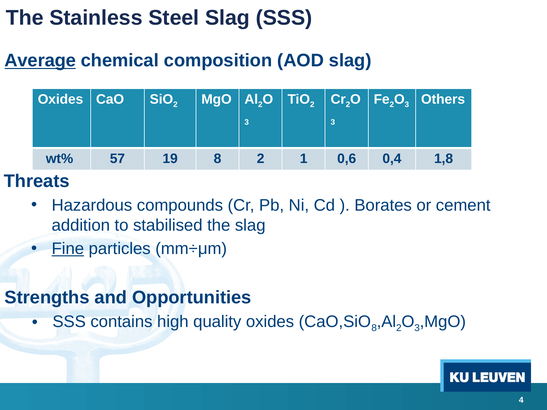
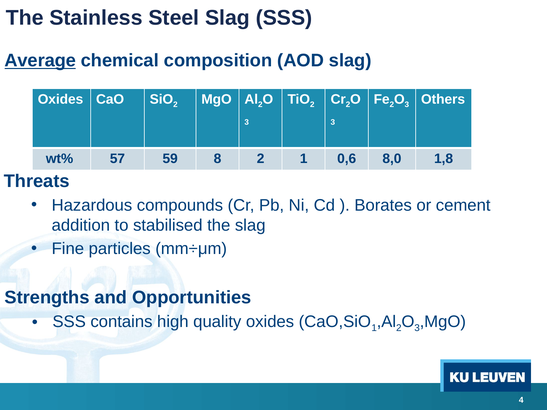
19: 19 -> 59
0,4: 0,4 -> 8,0
Fine underline: present -> none
8 at (374, 328): 8 -> 1
